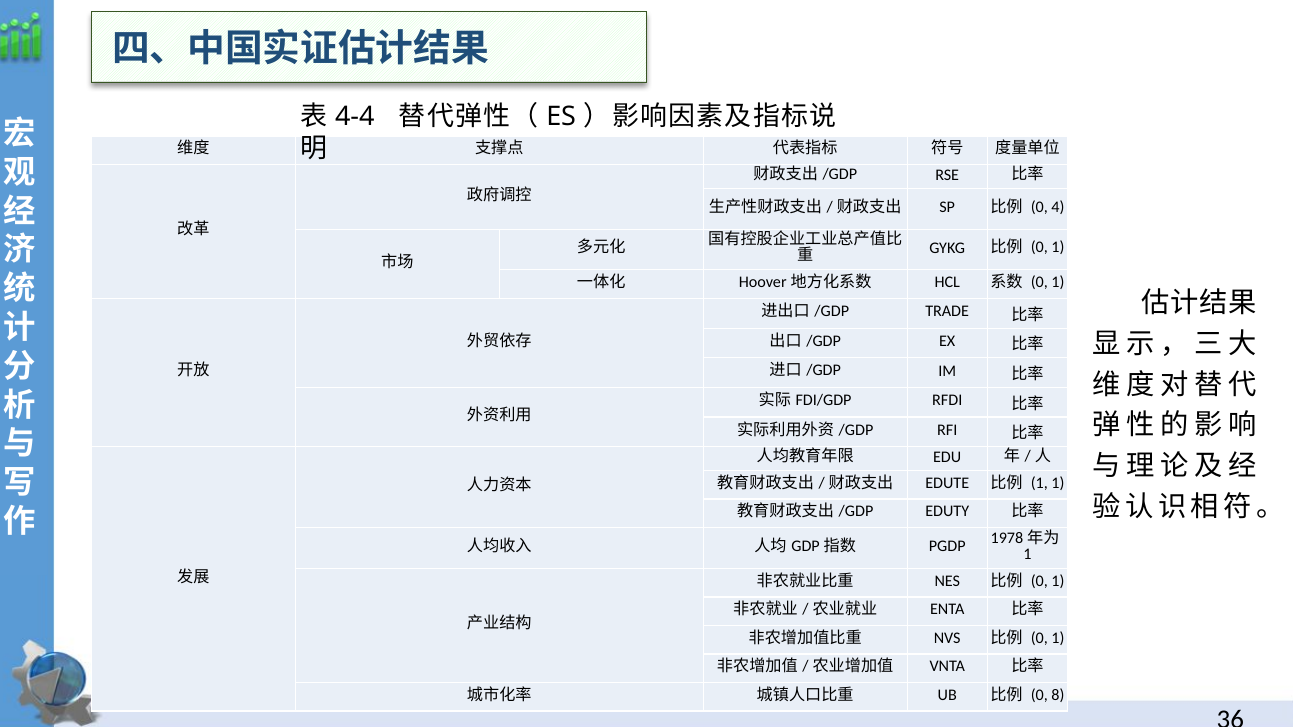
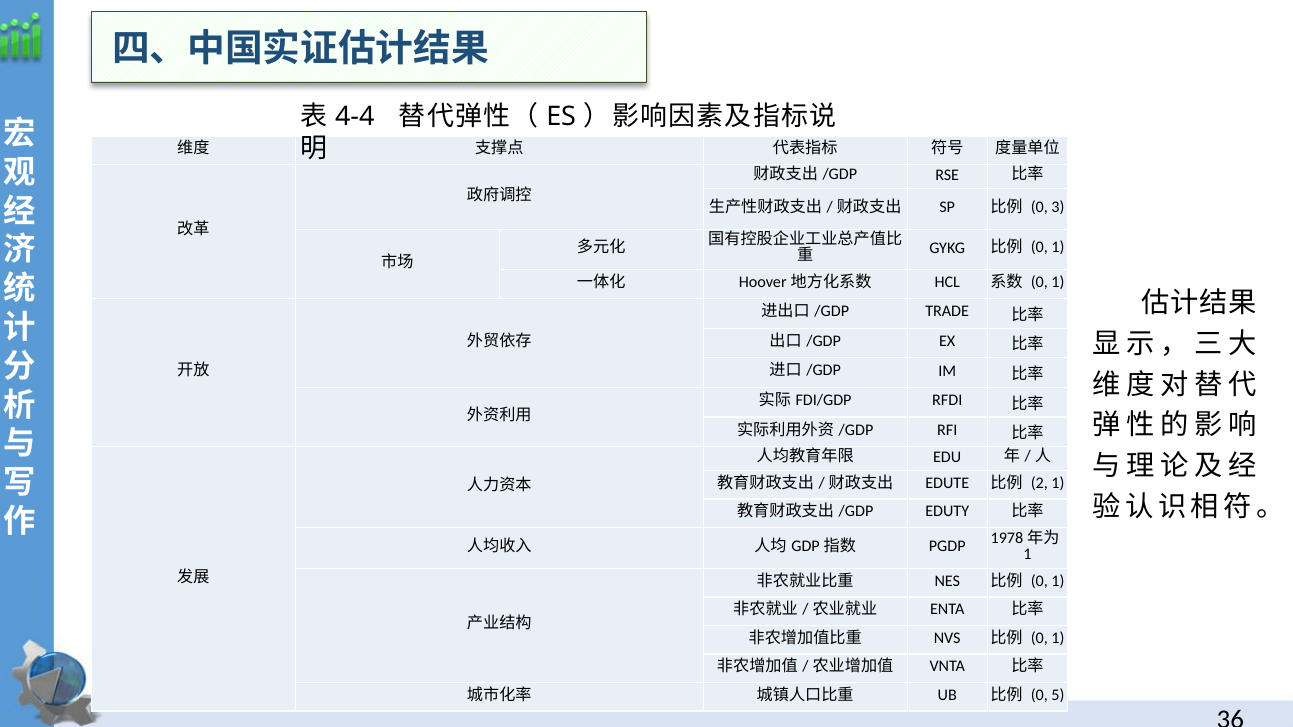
4: 4 -> 3
1 at (1039, 483): 1 -> 2
8: 8 -> 5
